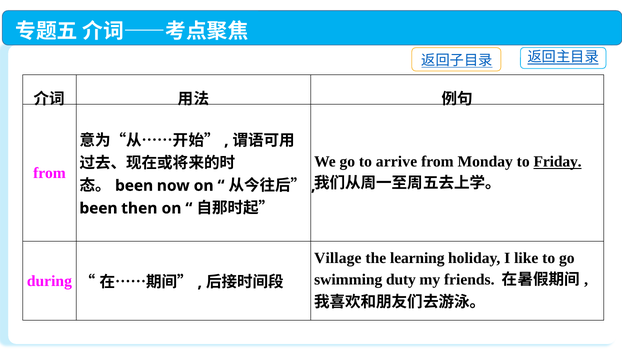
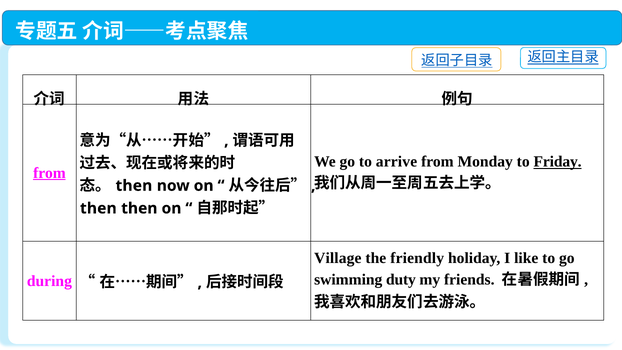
from at (49, 173) underline: none -> present
been at (134, 186): been -> then
been at (98, 208): been -> then
learning: learning -> friendly
